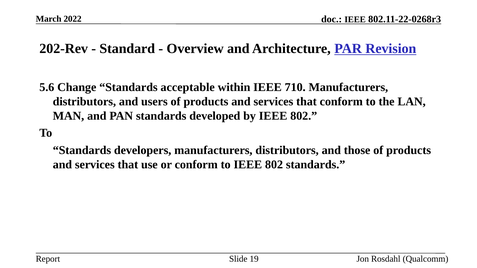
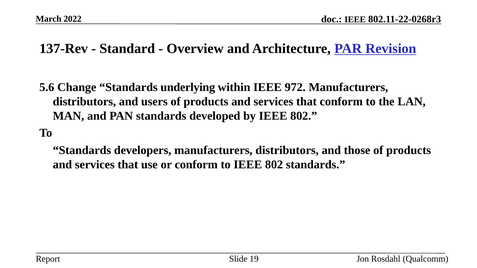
202-Rev: 202-Rev -> 137-Rev
acceptable: acceptable -> underlying
710: 710 -> 972
